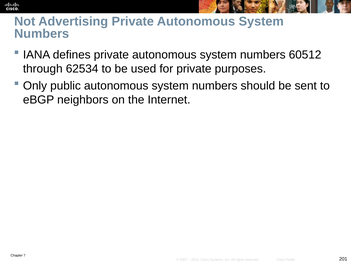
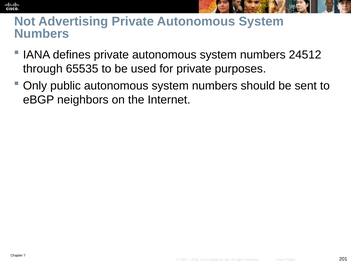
60512: 60512 -> 24512
62534: 62534 -> 65535
